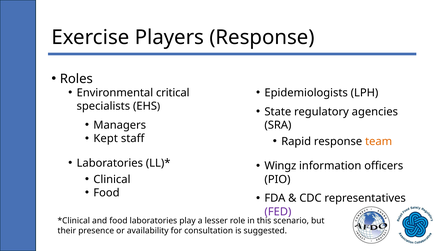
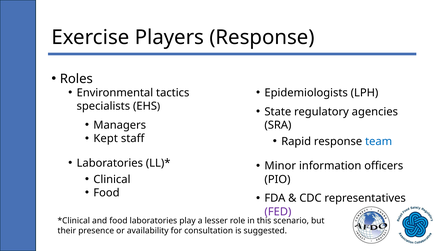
critical: critical -> tactics
team colour: orange -> blue
Wingz: Wingz -> Minor
